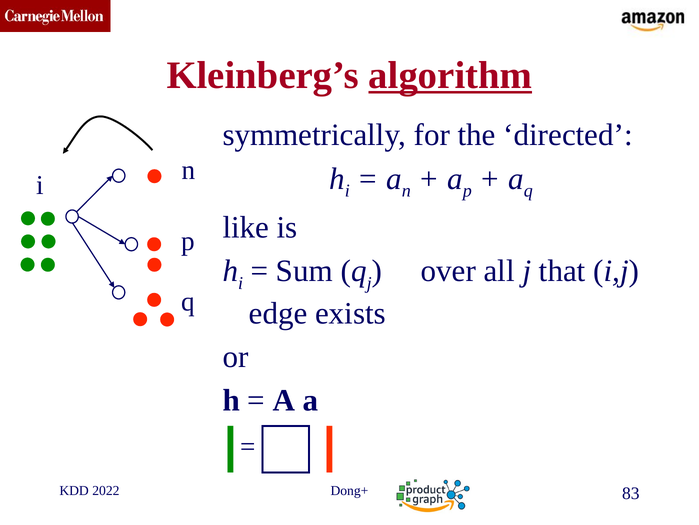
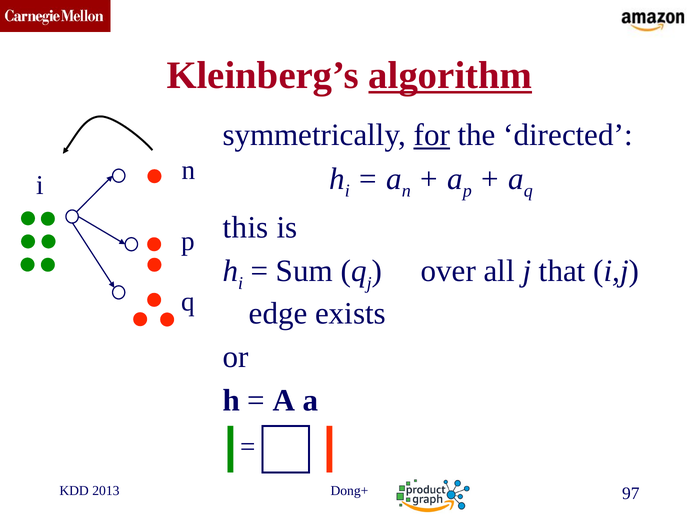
for underline: none -> present
like: like -> this
2022: 2022 -> 2013
83: 83 -> 97
